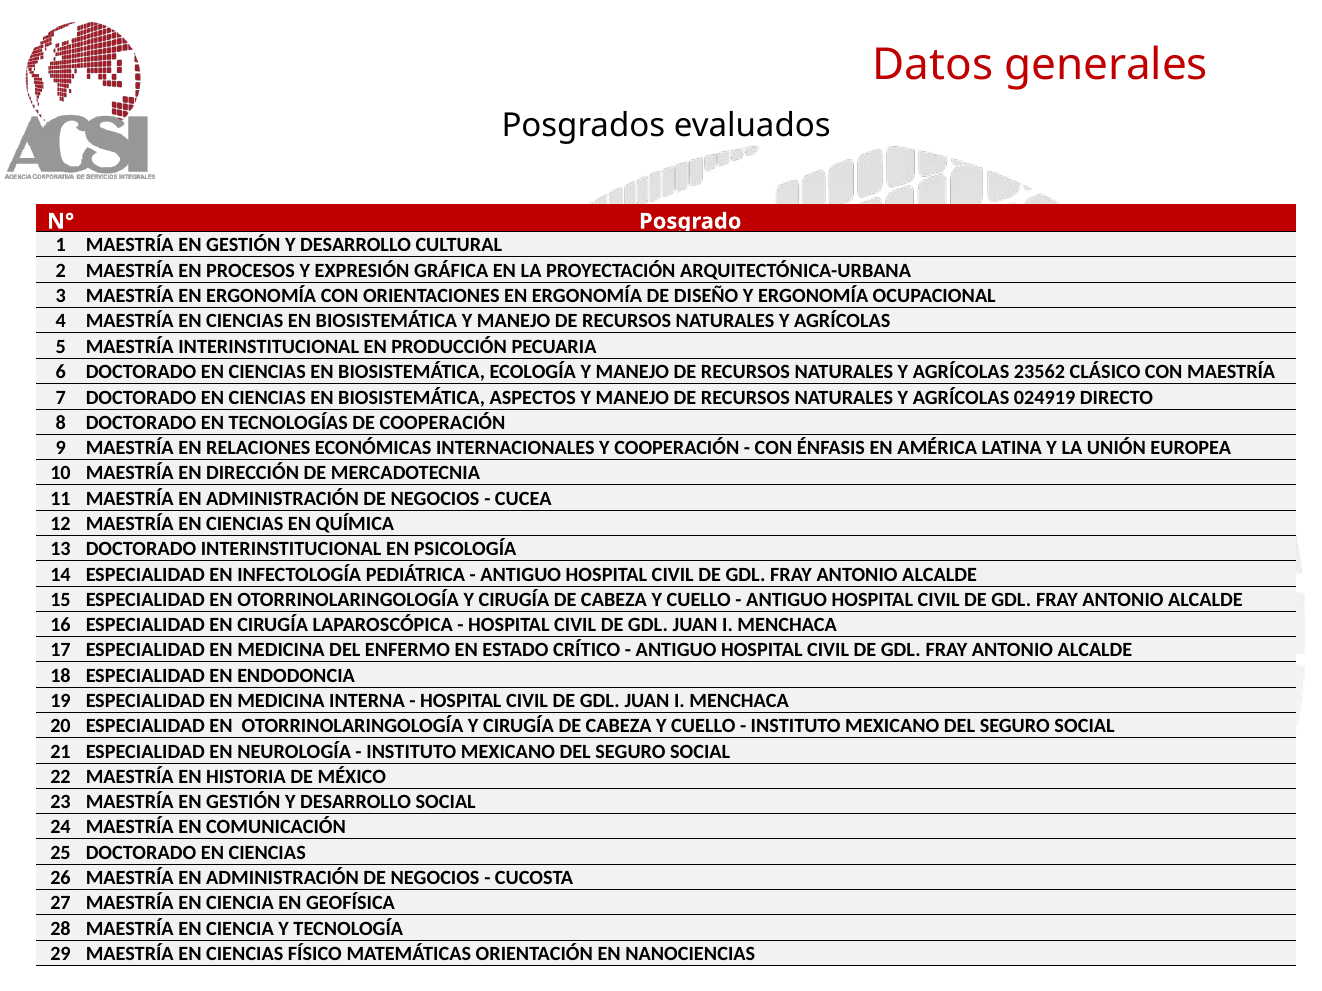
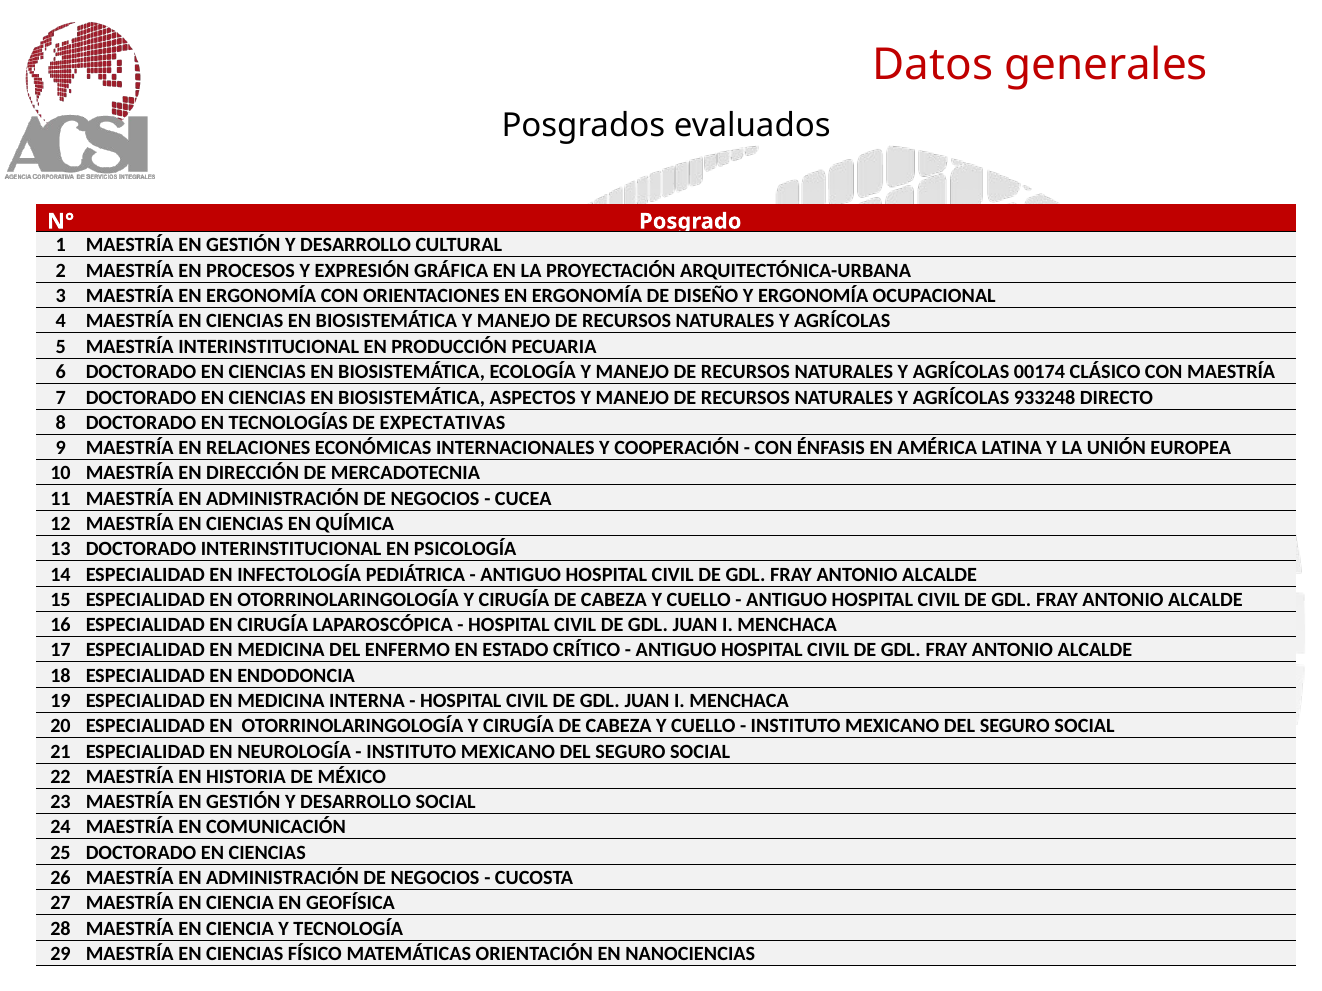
23562: 23562 -> 00174
024919: 024919 -> 933248
DE COOPERACIÓN: COOPERACIÓN -> EXPECTATIVAS
